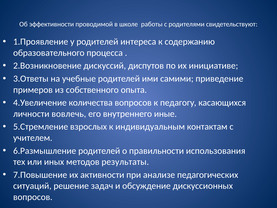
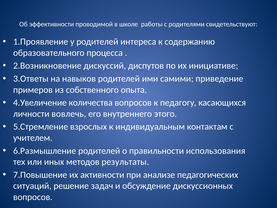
учебные: учебные -> навыков
иные: иные -> этого
